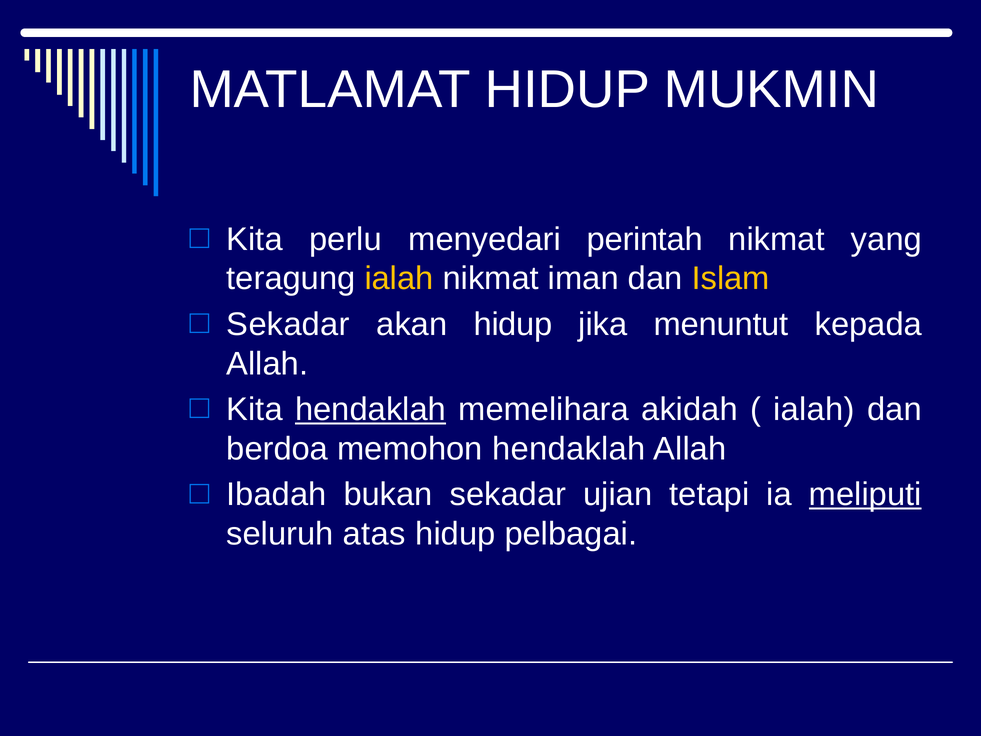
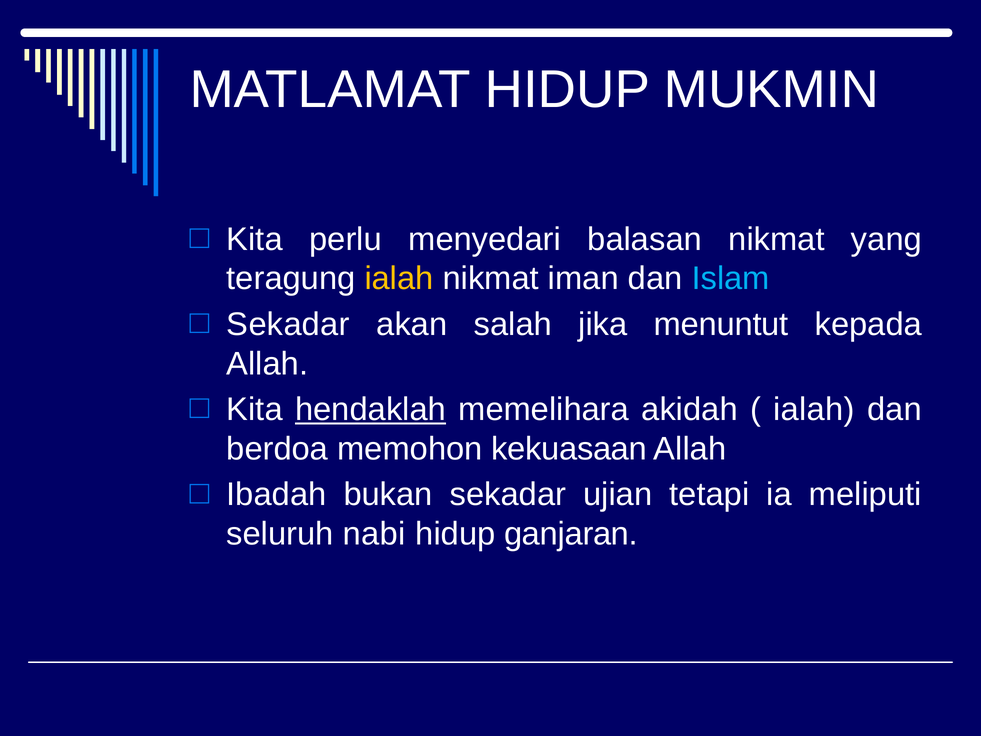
perintah: perintah -> balasan
Islam colour: yellow -> light blue
akan hidup: hidup -> salah
memohon hendaklah: hendaklah -> kekuasaan
meliputi underline: present -> none
atas: atas -> nabi
pelbagai: pelbagai -> ganjaran
